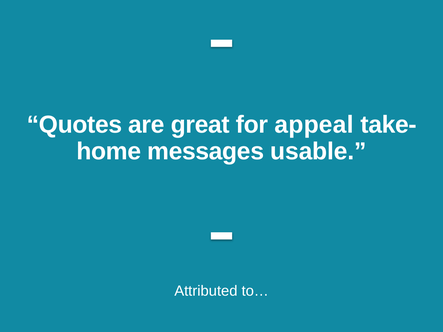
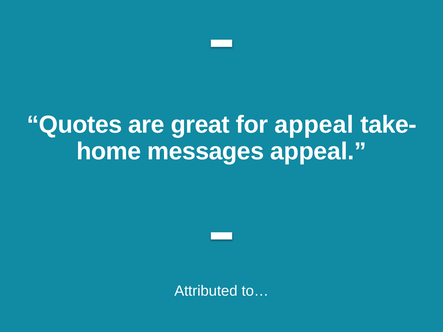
messages usable: usable -> appeal
